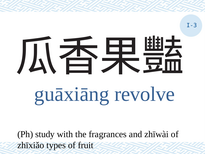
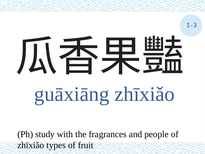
guāxiāng revolve: revolve -> zhīxiǎo
zhīwài: zhīwài -> people
